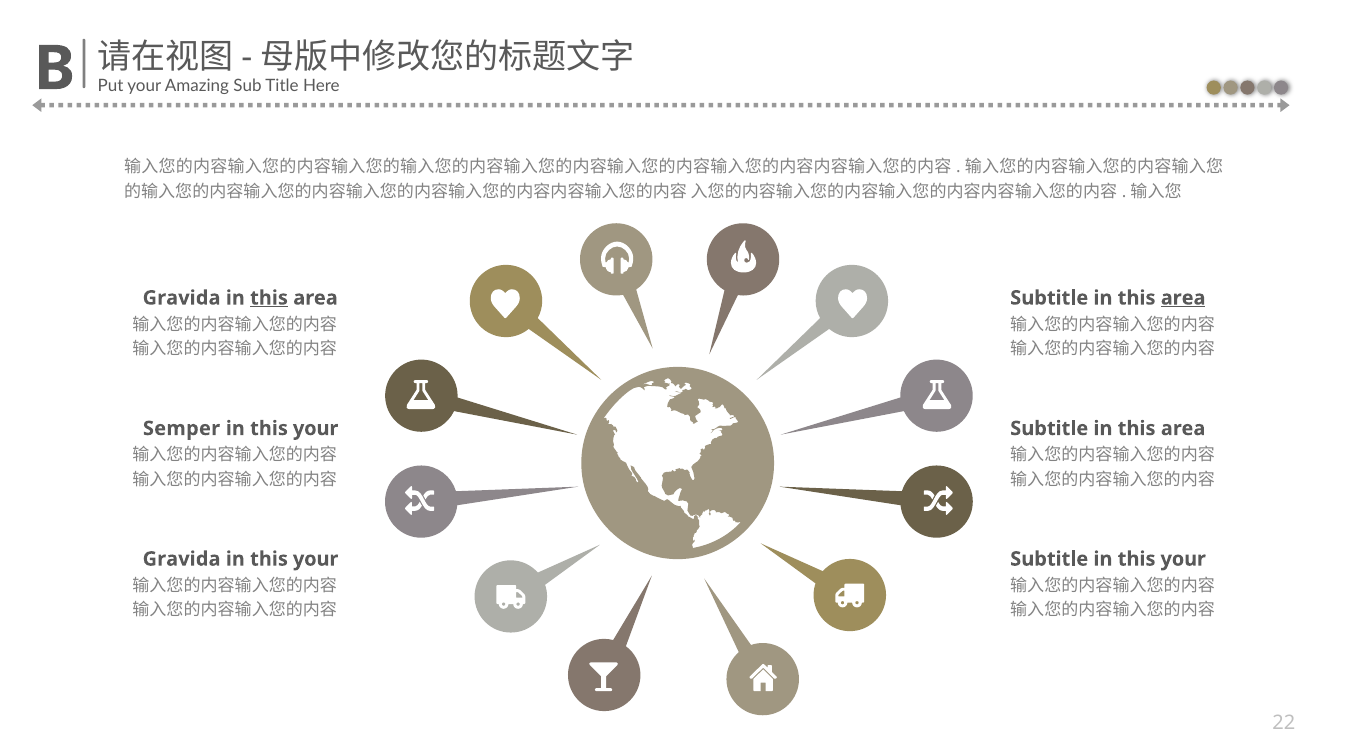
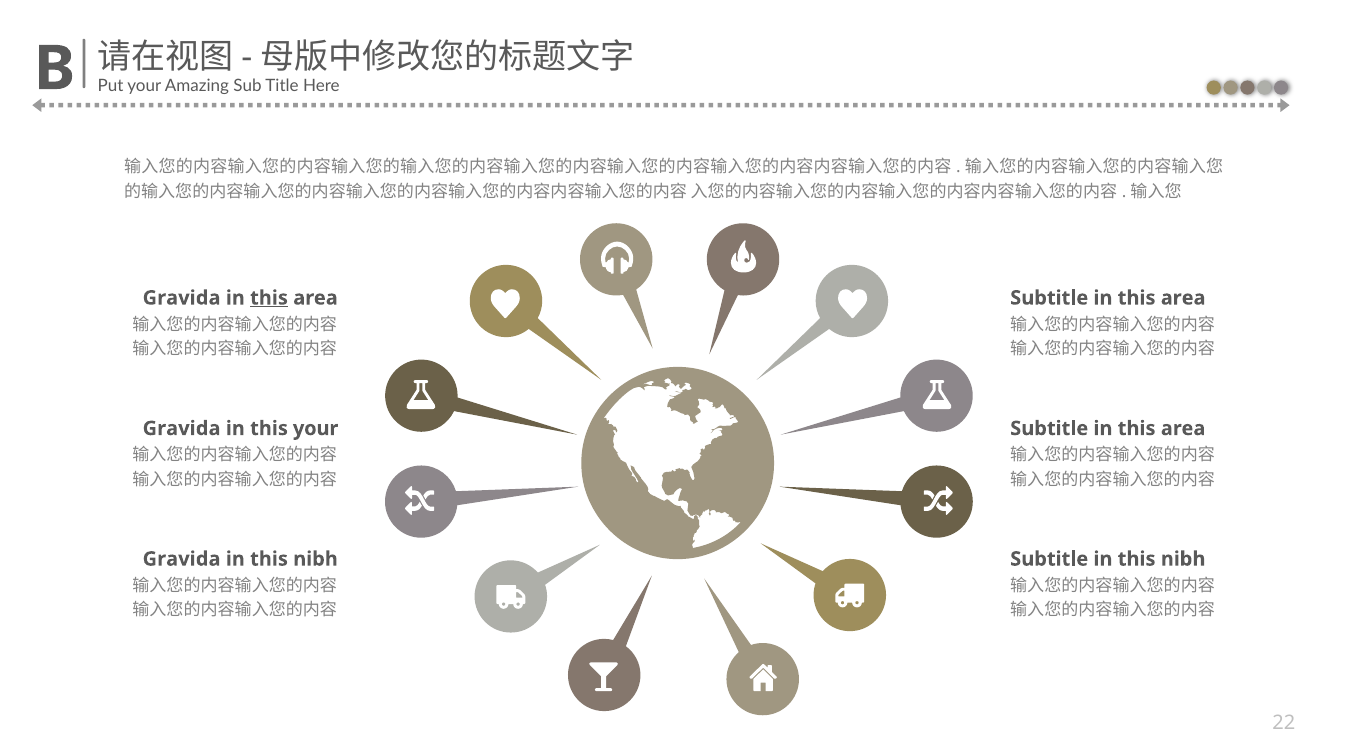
area at (1183, 298) underline: present -> none
Semper at (181, 429): Semper -> Gravida
your at (316, 559): your -> nibh
Subtitle in this your: your -> nibh
